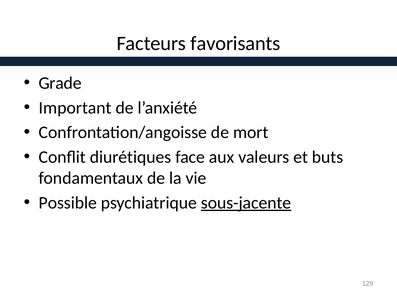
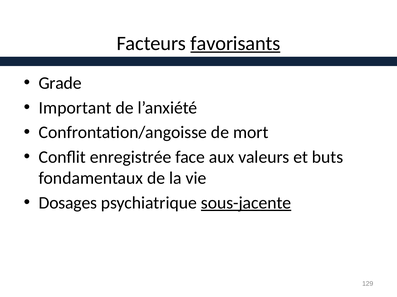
favorisants underline: none -> present
diurétiques: diurétiques -> enregistrée
Possible: Possible -> Dosages
